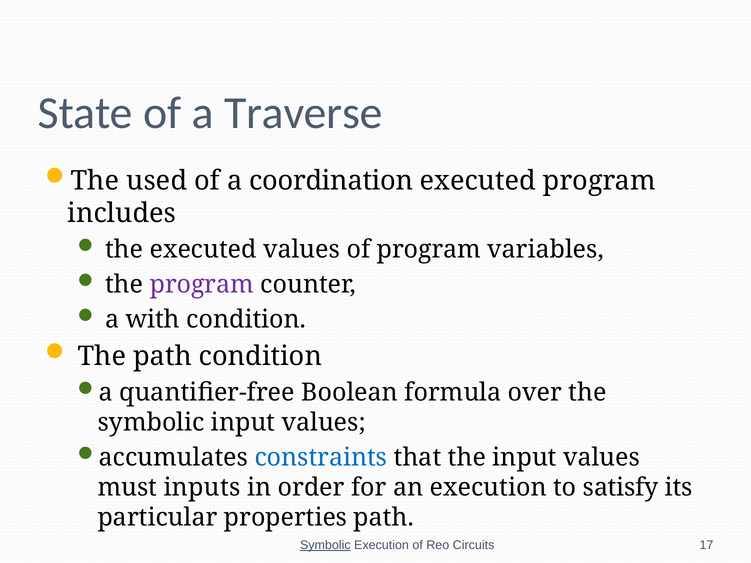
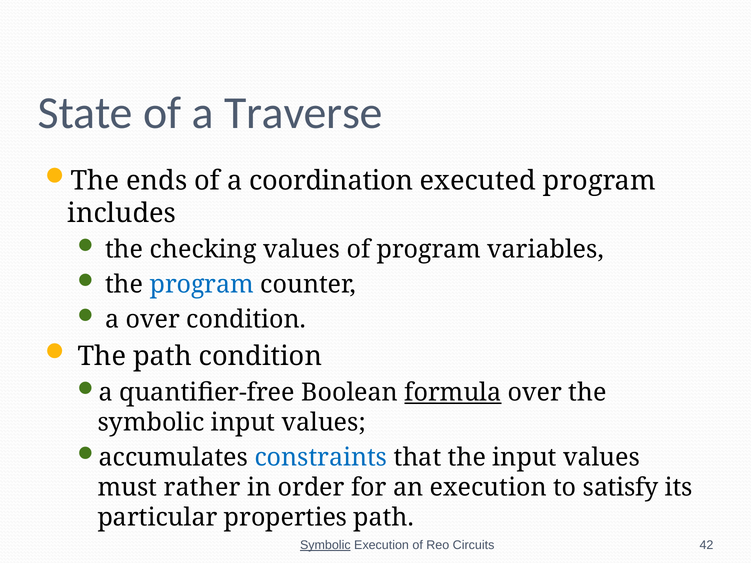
used: used -> ends
the executed: executed -> checking
program at (202, 285) colour: purple -> blue
a with: with -> over
formula underline: none -> present
inputs: inputs -> rather
17: 17 -> 42
